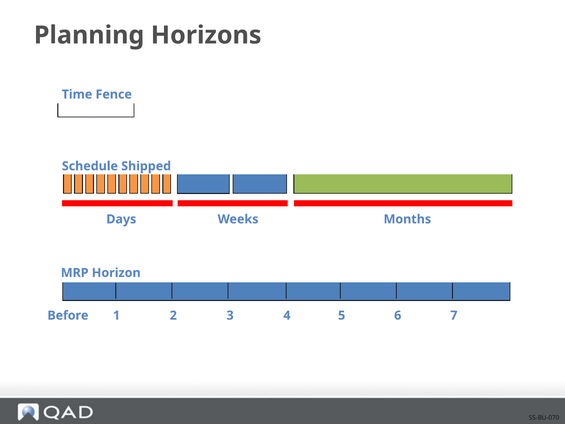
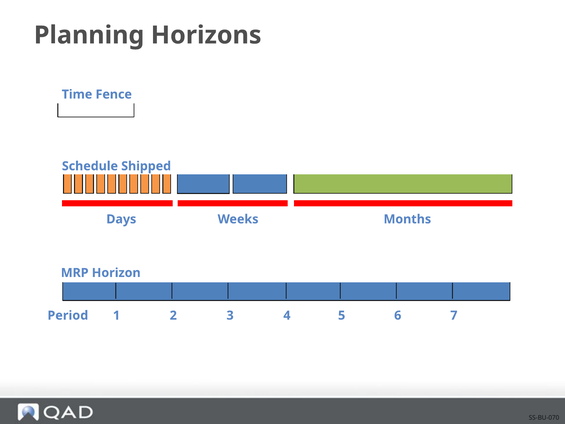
Before: Before -> Period
